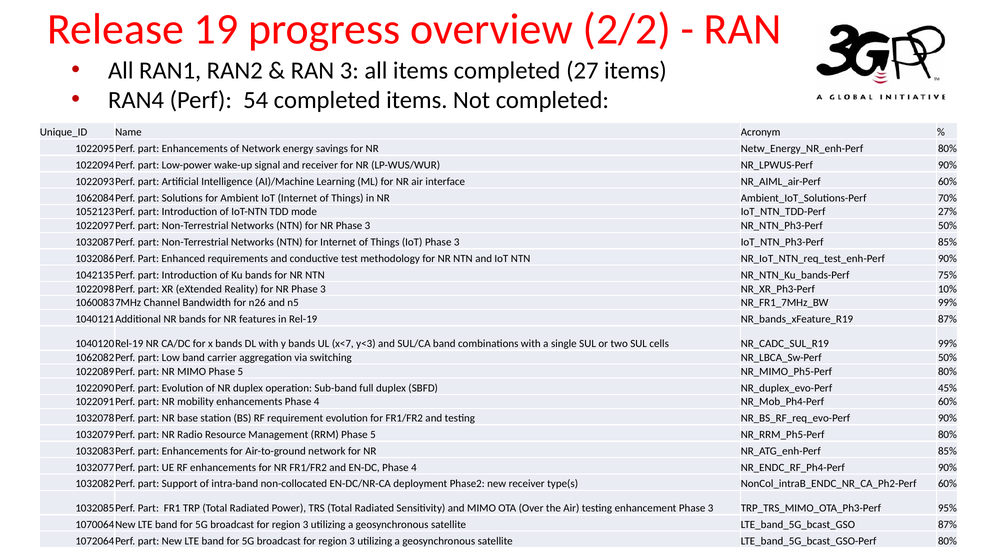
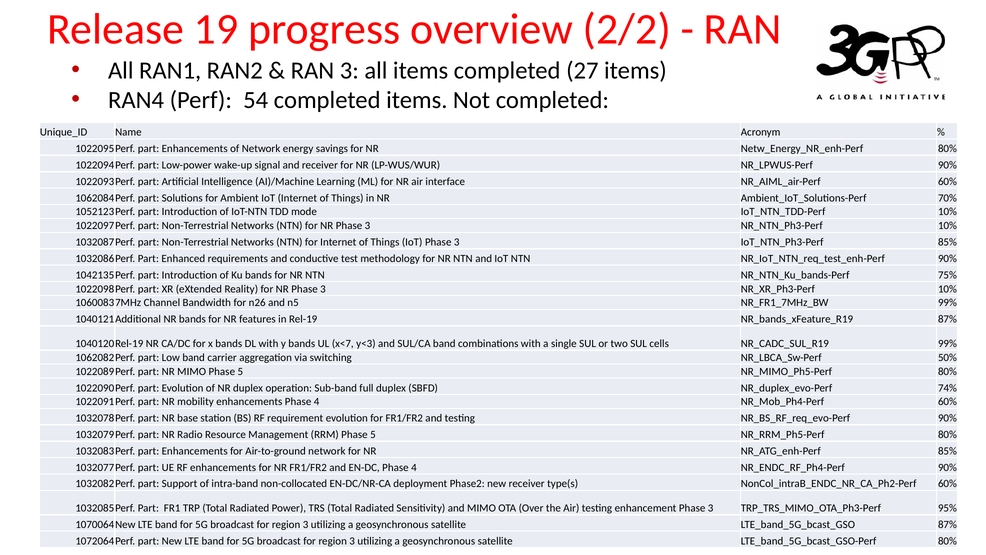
27% at (947, 212): 27% -> 10%
50% at (947, 226): 50% -> 10%
45%: 45% -> 74%
